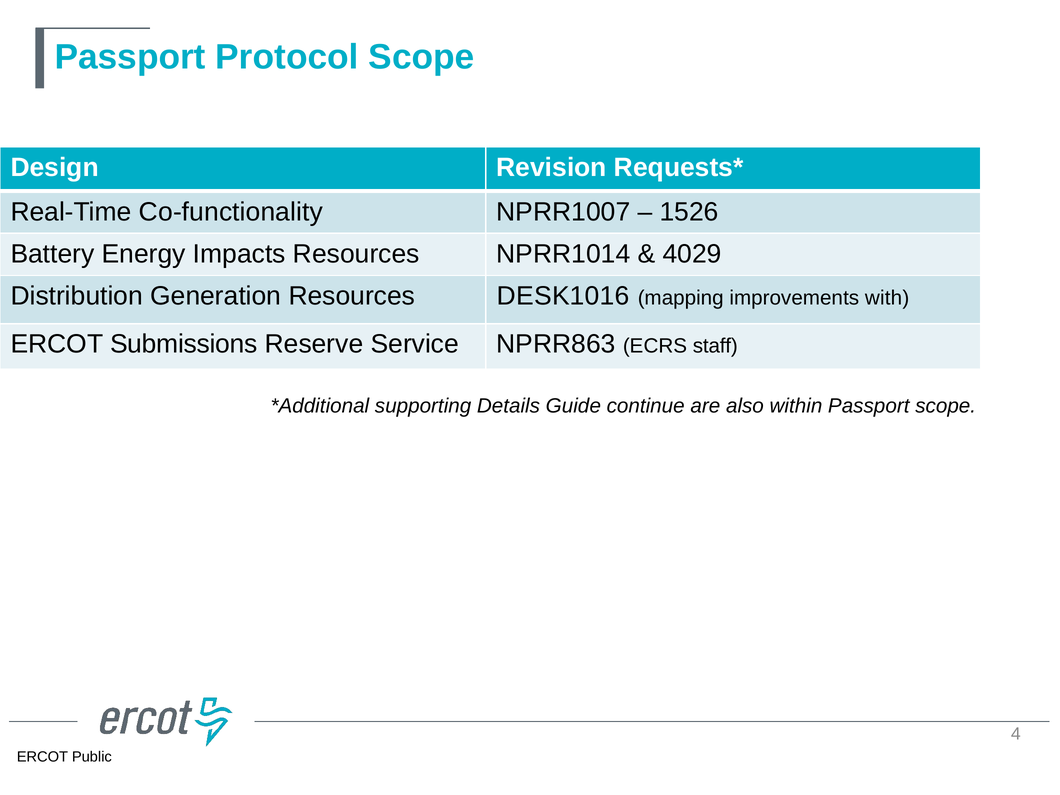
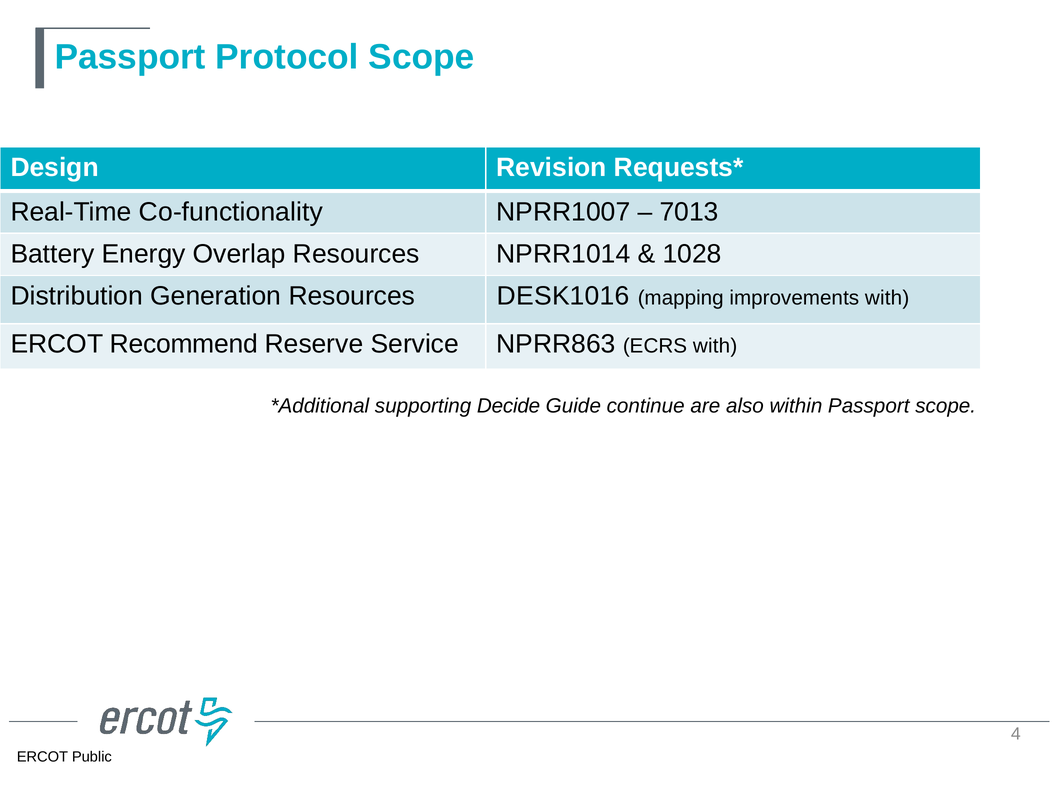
1526: 1526 -> 7013
Impacts: Impacts -> Overlap
4029: 4029 -> 1028
Submissions: Submissions -> Recommend
ECRS staff: staff -> with
Details: Details -> Decide
